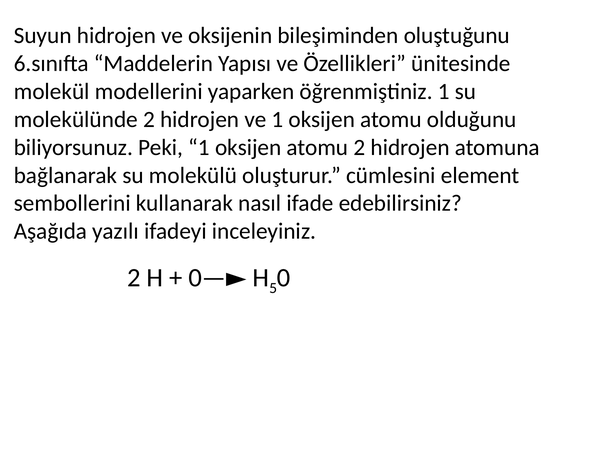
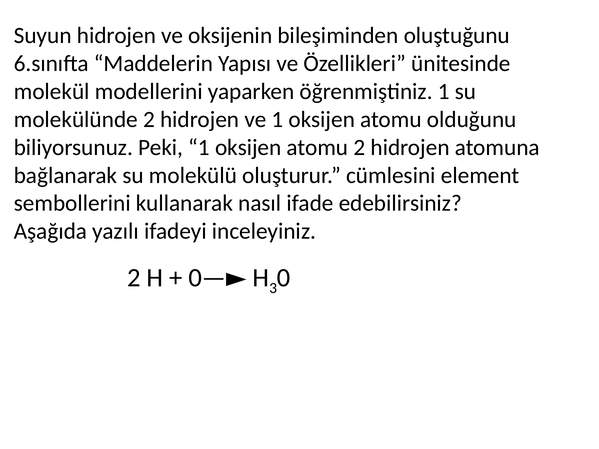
5: 5 -> 3
